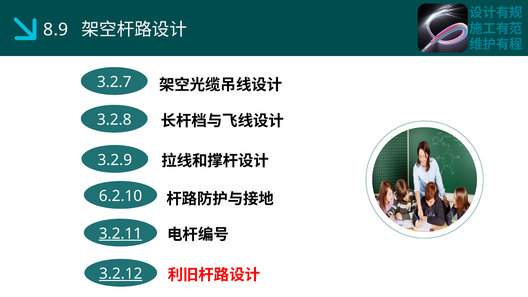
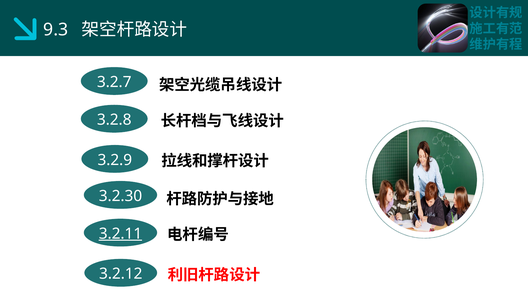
8.9: 8.9 -> 9.3
6.2.10: 6.2.10 -> 3.2.30
3.2.12 underline: present -> none
